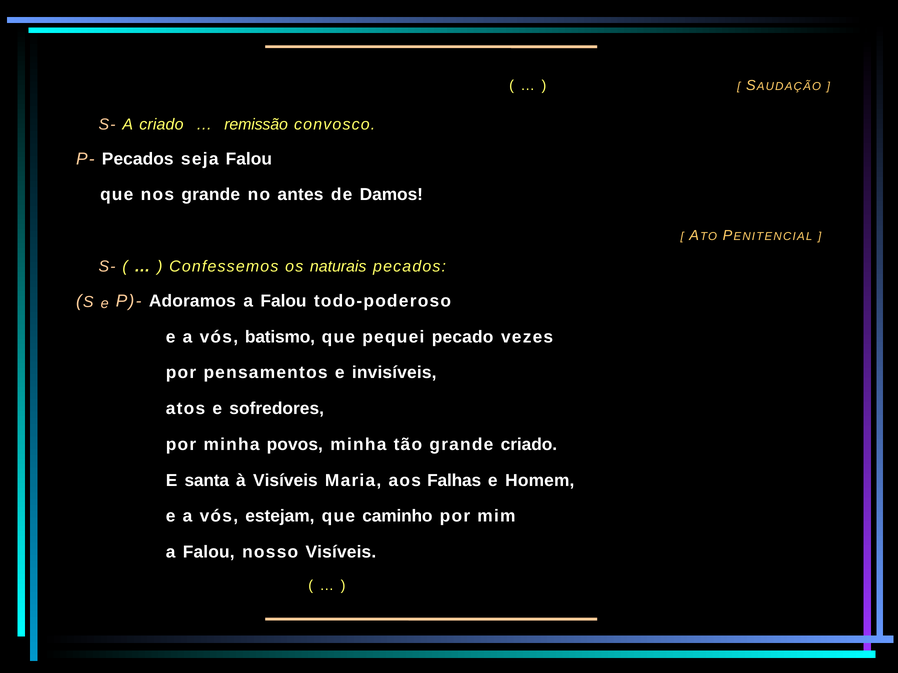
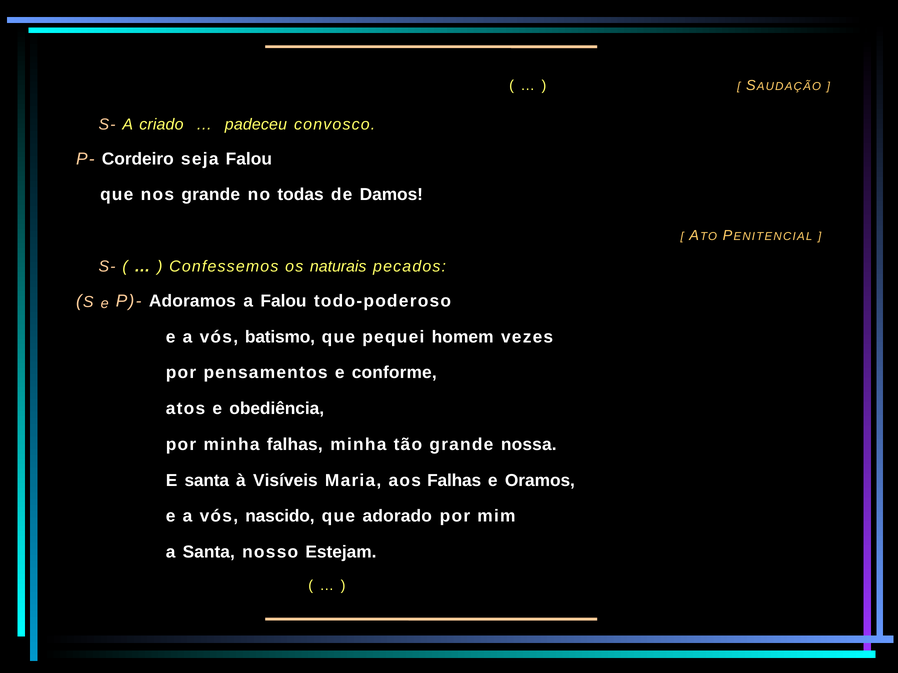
remissão: remissão -> padeceu
P- Pecados: Pecados -> Cordeiro
antes: antes -> todas
pecado: pecado -> homem
invisíveis: invisíveis -> conforme
sofredores: sofredores -> obediência
minha povos: povos -> falhas
grande criado: criado -> nossa
Homem: Homem -> Oramos
estejam: estejam -> nascido
caminho: caminho -> adorado
Falou at (209, 553): Falou -> Santa
nosso Visíveis: Visíveis -> Estejam
